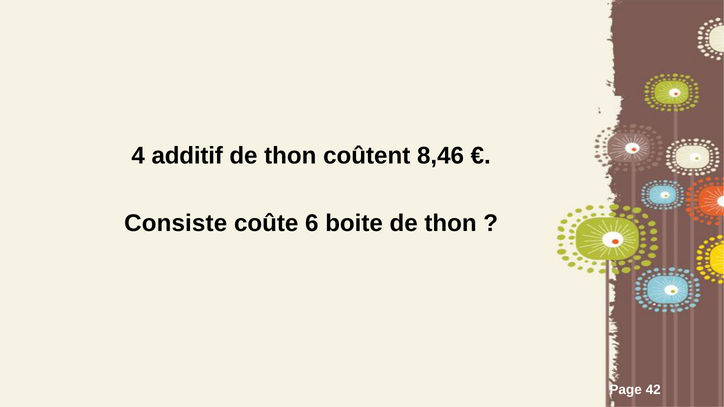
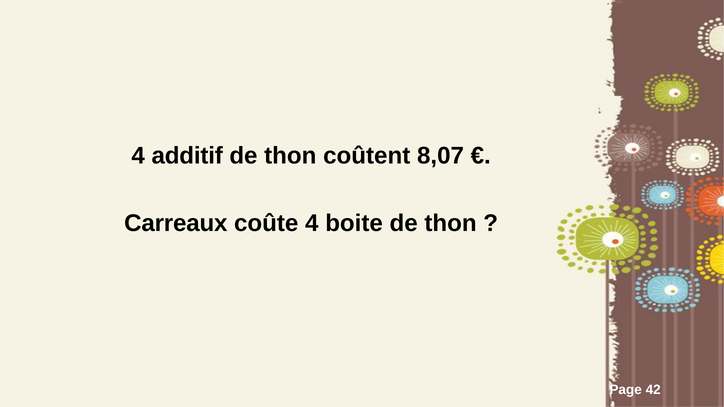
8,46: 8,46 -> 8,07
Consiste: Consiste -> Carreaux
coûte 6: 6 -> 4
